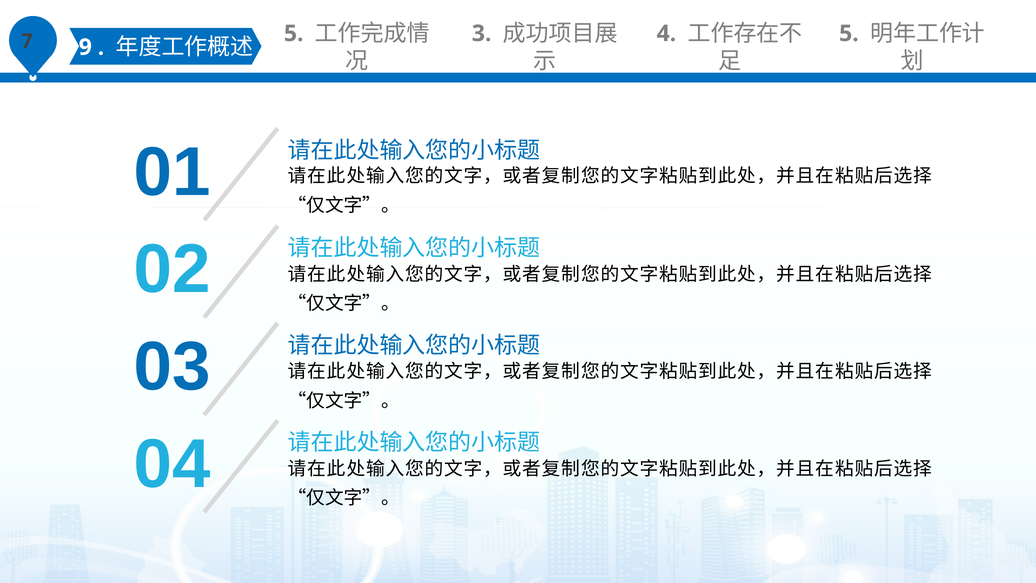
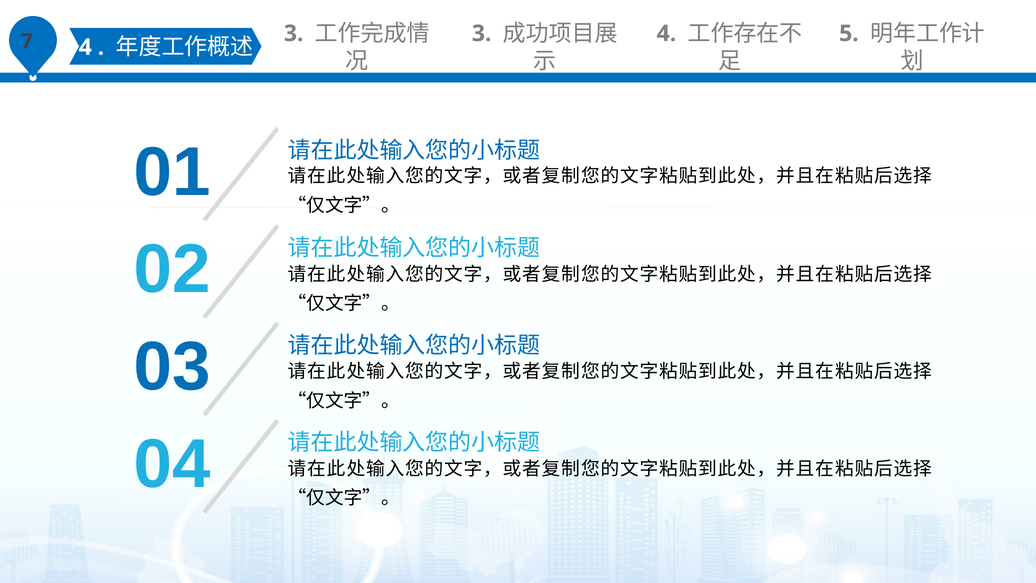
9 at (85, 47): 9 -> 4
5 at (294, 33): 5 -> 3
